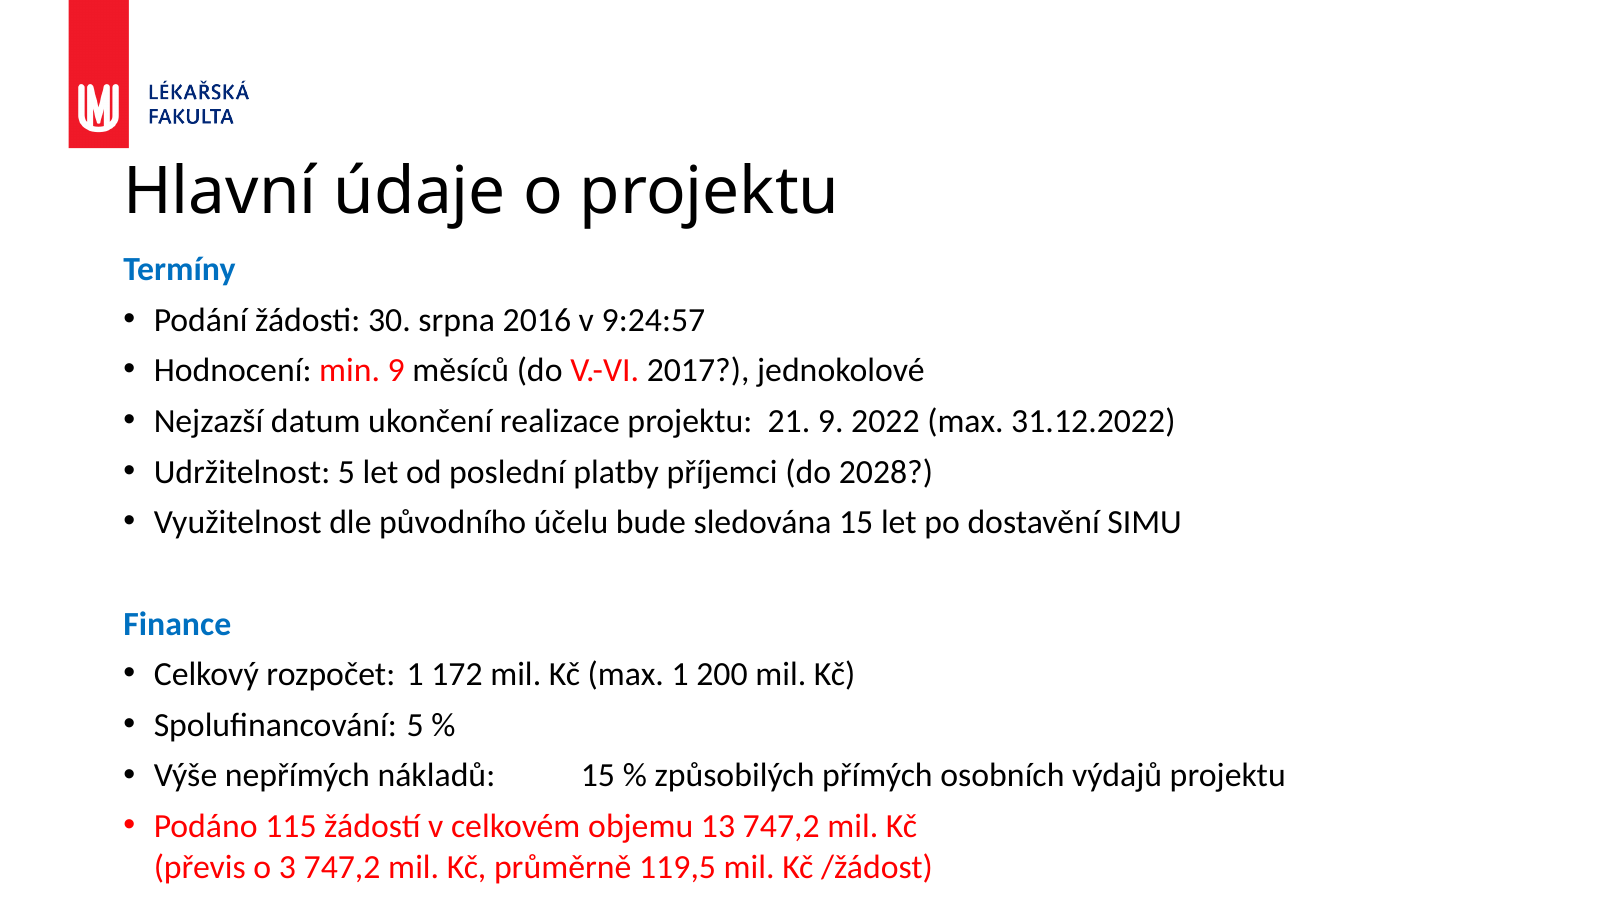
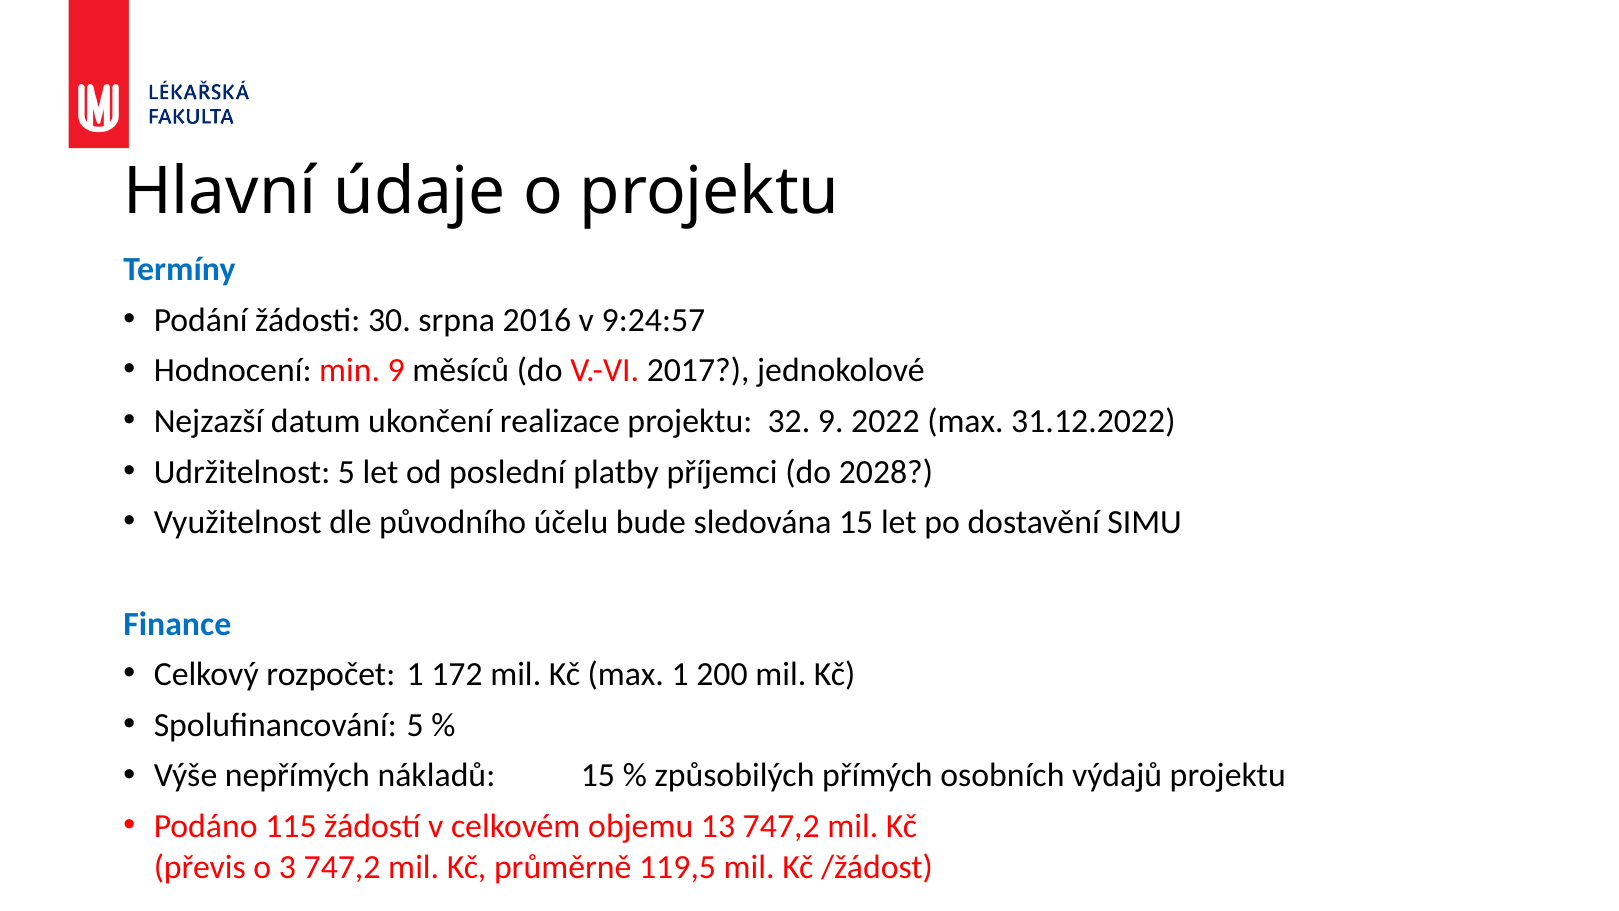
21: 21 -> 32
